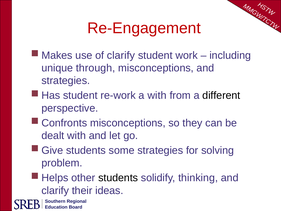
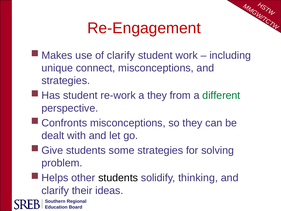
through: through -> connect
a with: with -> they
different colour: black -> green
